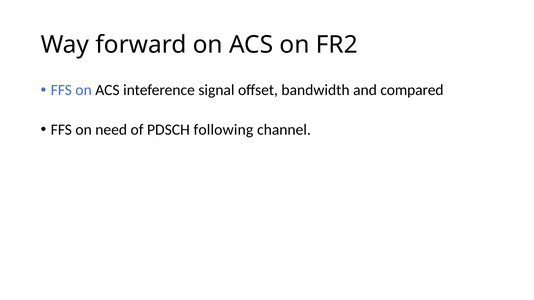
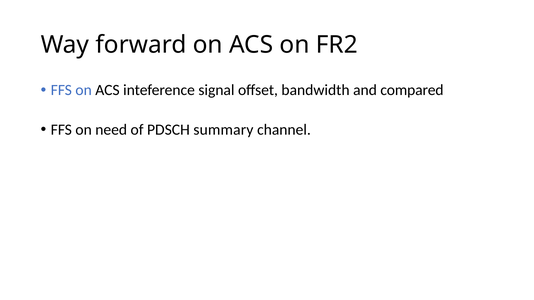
following: following -> summary
